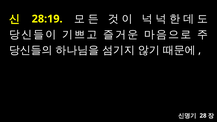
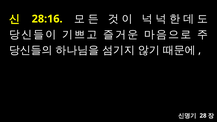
28:19: 28:19 -> 28:16
